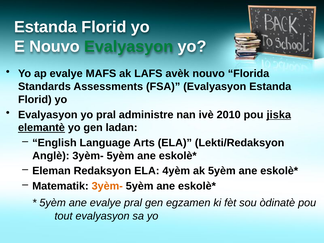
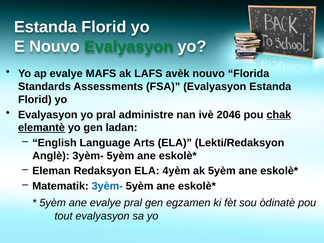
2010: 2010 -> 2046
jiska: jiska -> chak
3yèm- at (107, 186) colour: orange -> blue
